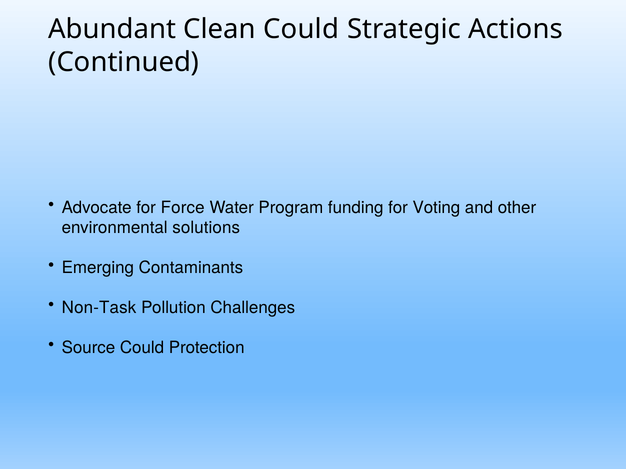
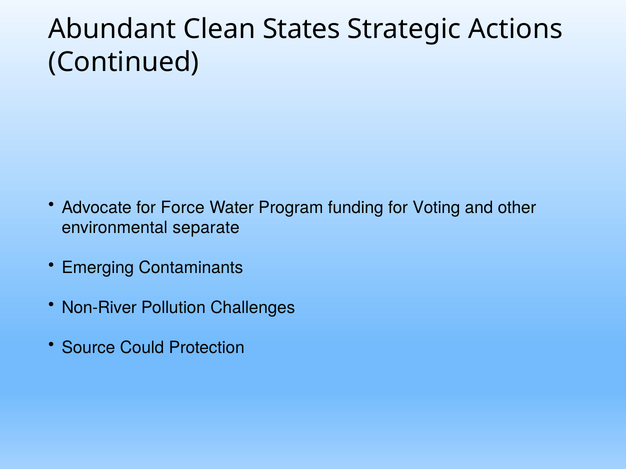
Clean Could: Could -> States
solutions: solutions -> separate
Non-Task: Non-Task -> Non-River
